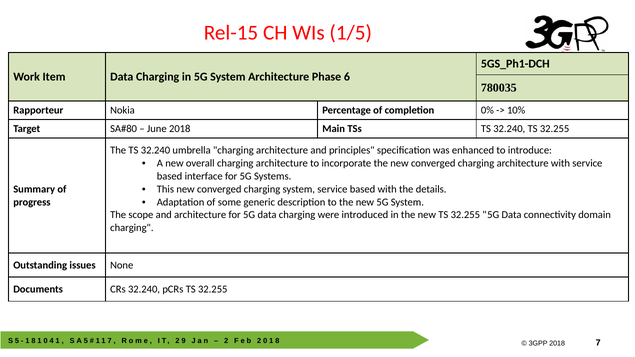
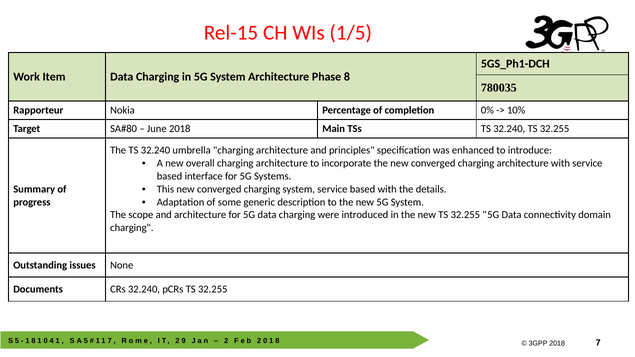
Phase 6: 6 -> 8
